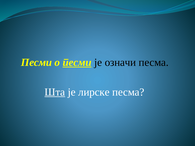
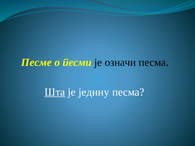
Песми at (37, 63): Песми -> Песме
песми at (77, 63) underline: present -> none
лирске: лирске -> једину
